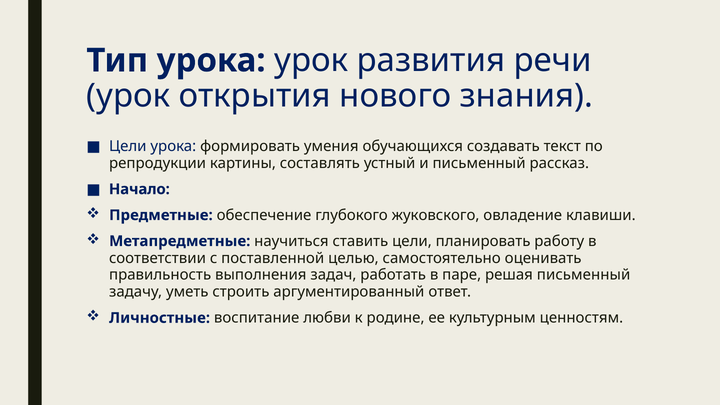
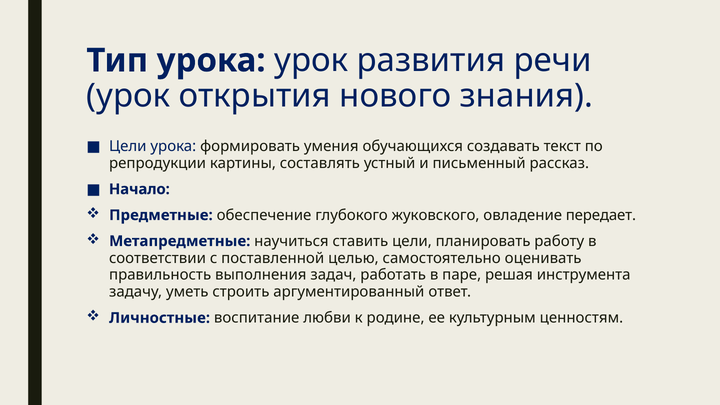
клавиши: клавиши -> передает
решая письменный: письменный -> инструмента
